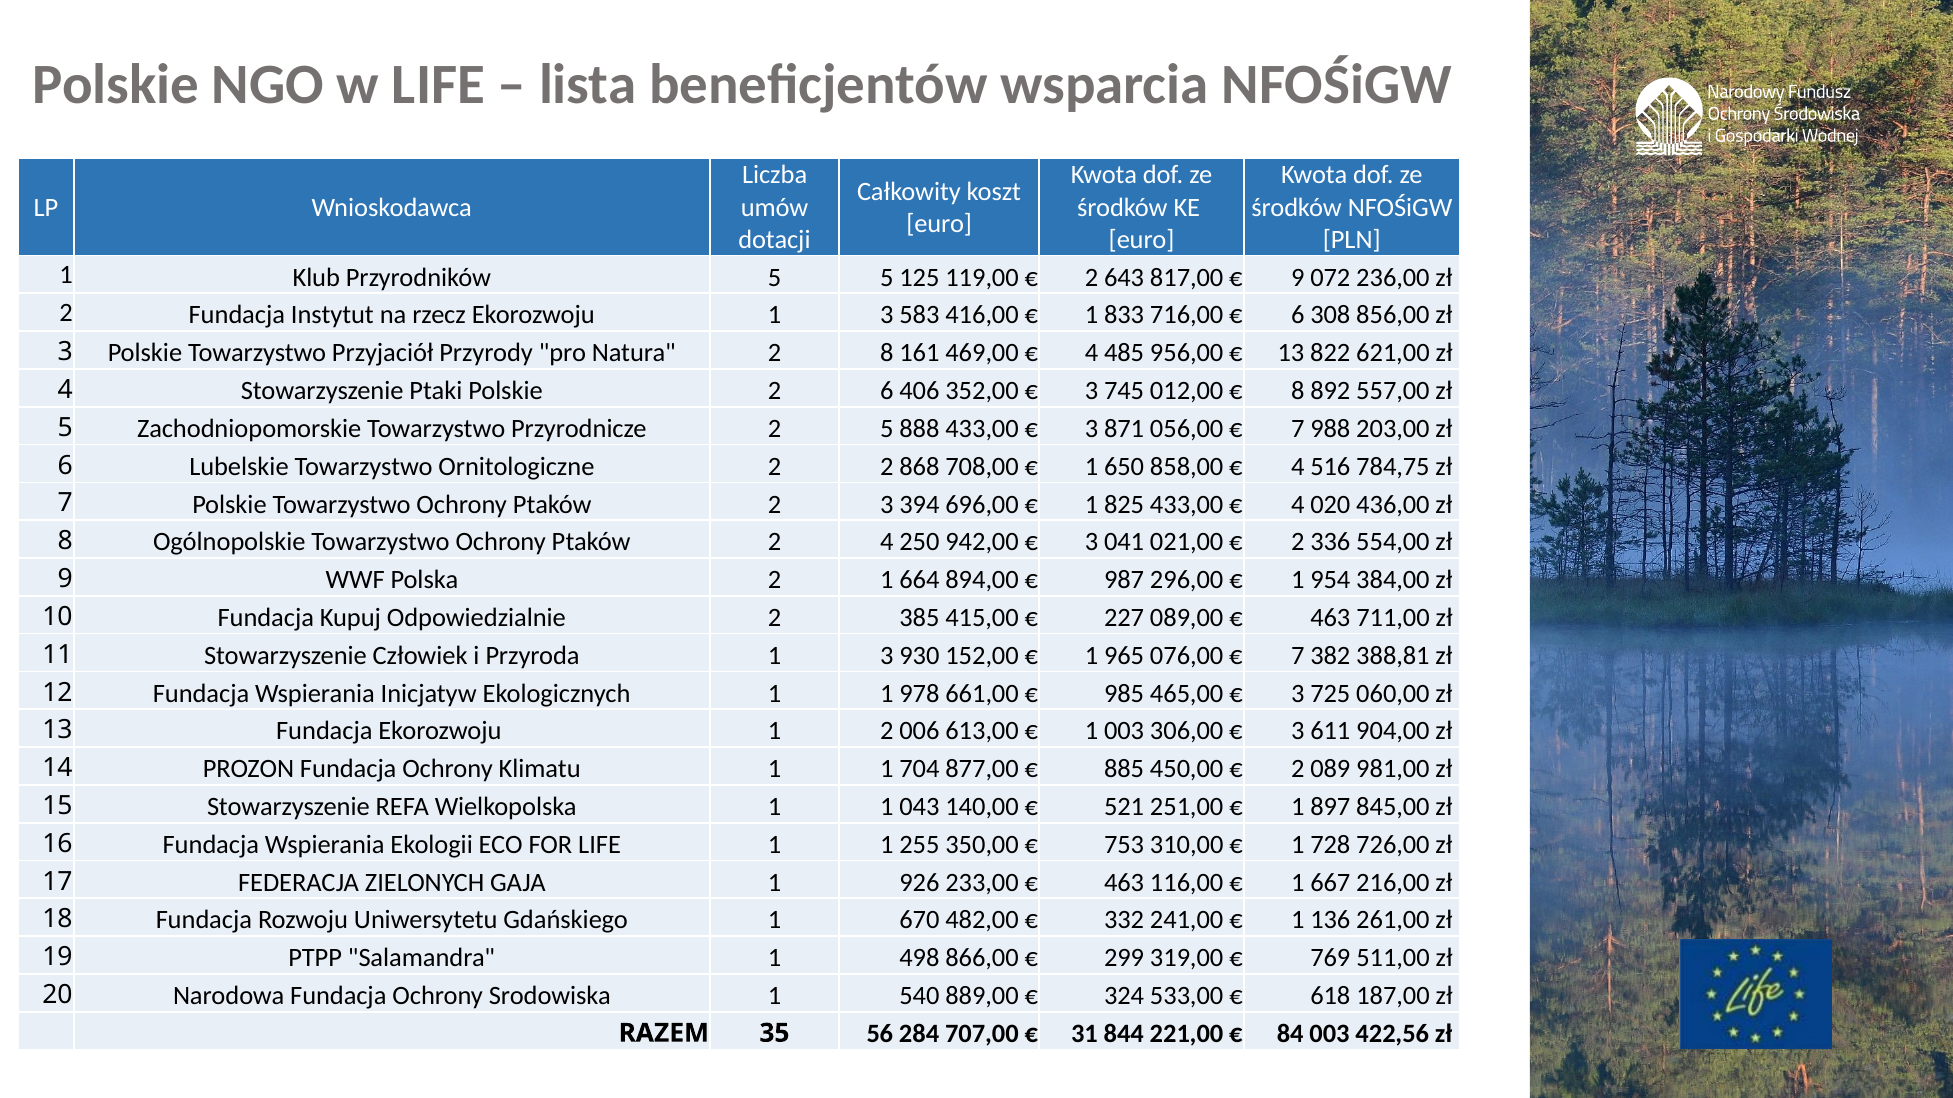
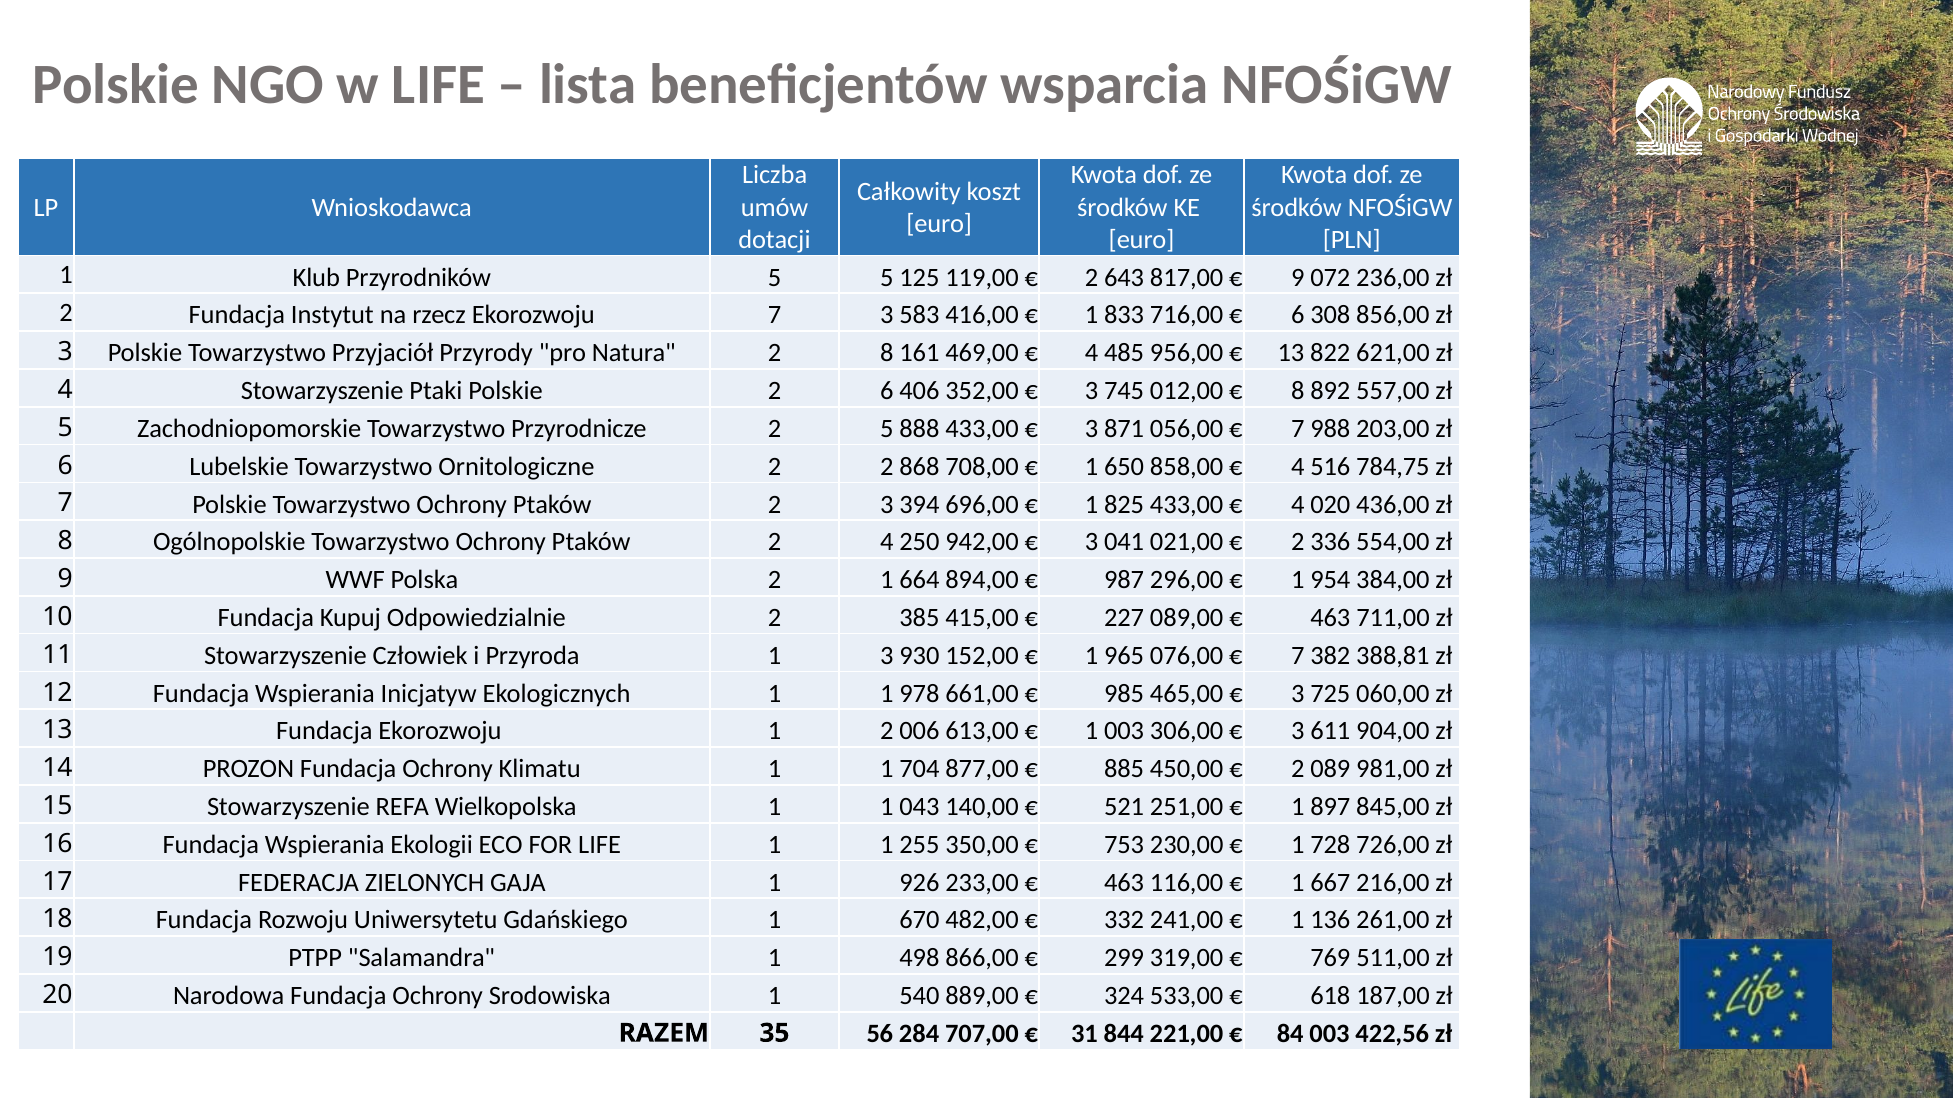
rzecz Ekorozwoju 1: 1 -> 7
310,00: 310,00 -> 230,00
